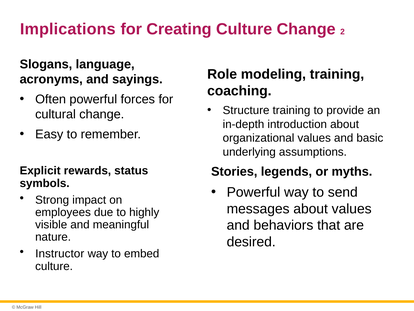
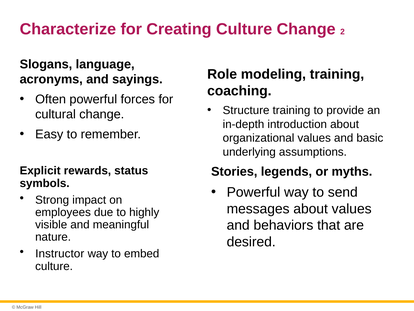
Implications: Implications -> Characterize
